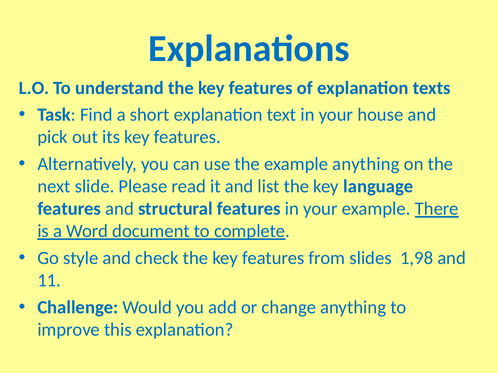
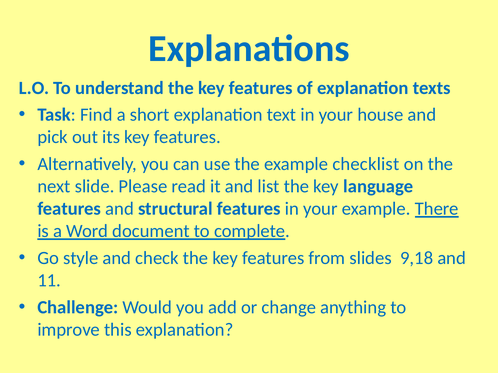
example anything: anything -> checklist
1,98: 1,98 -> 9,18
